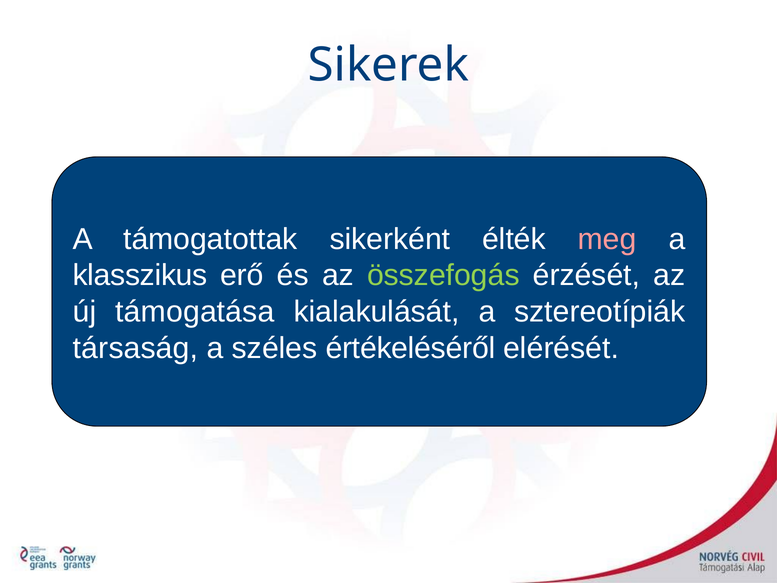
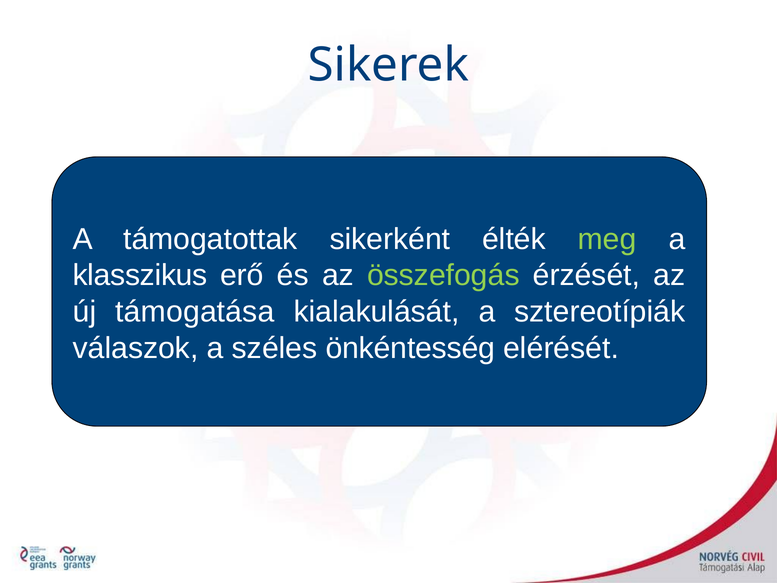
meg colour: pink -> light green
társaság: társaság -> válaszok
értékeléséről: értékeléséről -> önkéntesség
